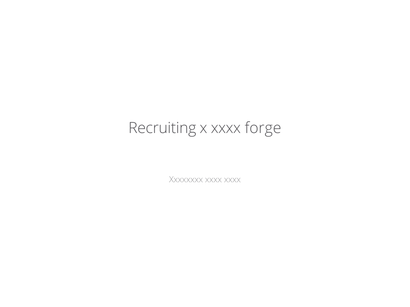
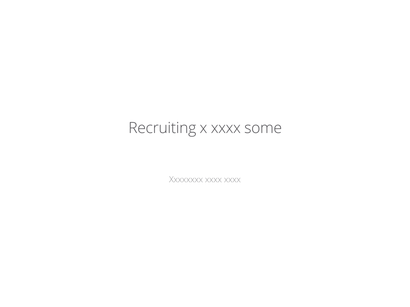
forge: forge -> some
